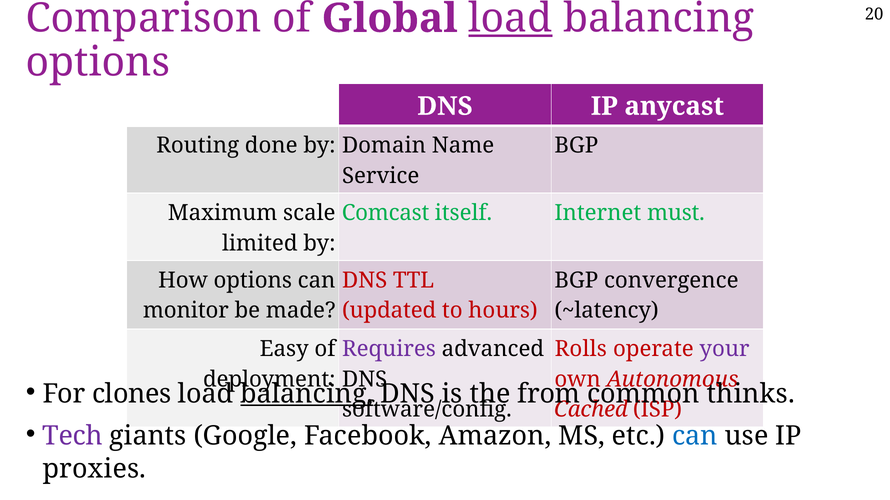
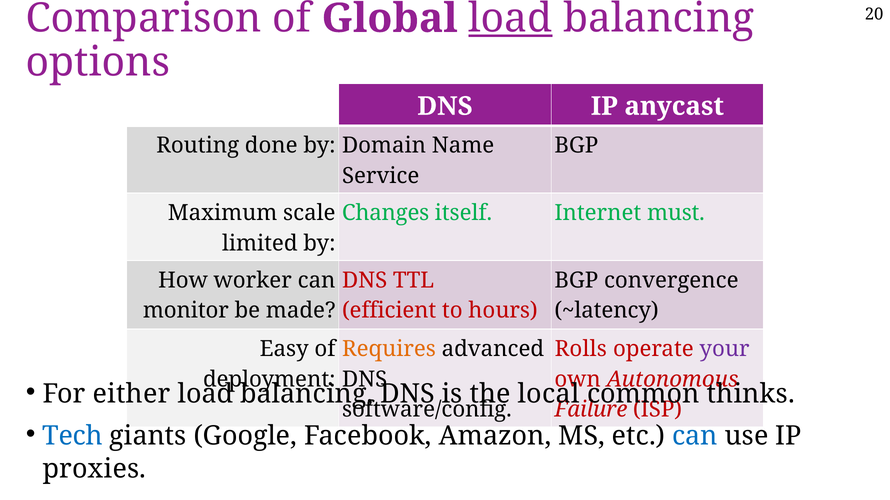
Comcast: Comcast -> Changes
How options: options -> worker
updated: updated -> efficient
Requires colour: purple -> orange
clones: clones -> either
balancing at (307, 394) underline: present -> none
from: from -> local
Cached: Cached -> Failure
Tech colour: purple -> blue
